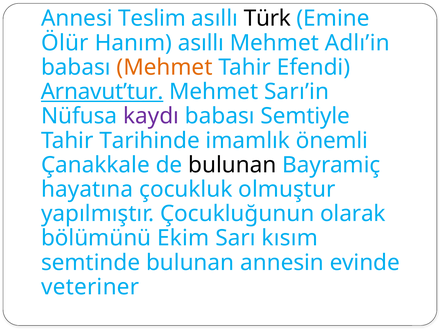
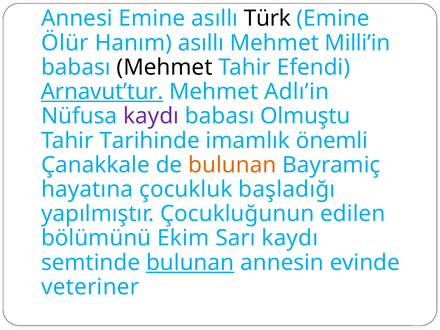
Annesi Teslim: Teslim -> Emine
Adlı’in: Adlı’in -> Milli’in
Mehmet at (165, 67) colour: orange -> black
Sarı’in: Sarı’in -> Adlı’in
Semtiyle: Semtiyle -> Olmuştu
bulunan at (232, 165) colour: black -> orange
olmuştur: olmuştur -> başladığı
olarak: olarak -> edilen
Sarı kısım: kısım -> kaydı
bulunan at (190, 263) underline: none -> present
